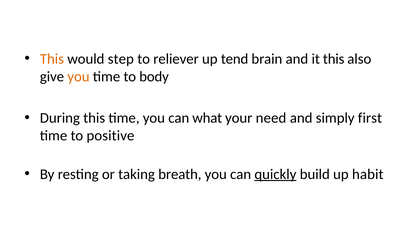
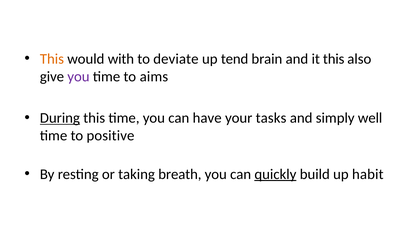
step: step -> with
reliever: reliever -> deviate
you at (78, 77) colour: orange -> purple
body: body -> aims
During underline: none -> present
what: what -> have
need: need -> tasks
first: first -> well
